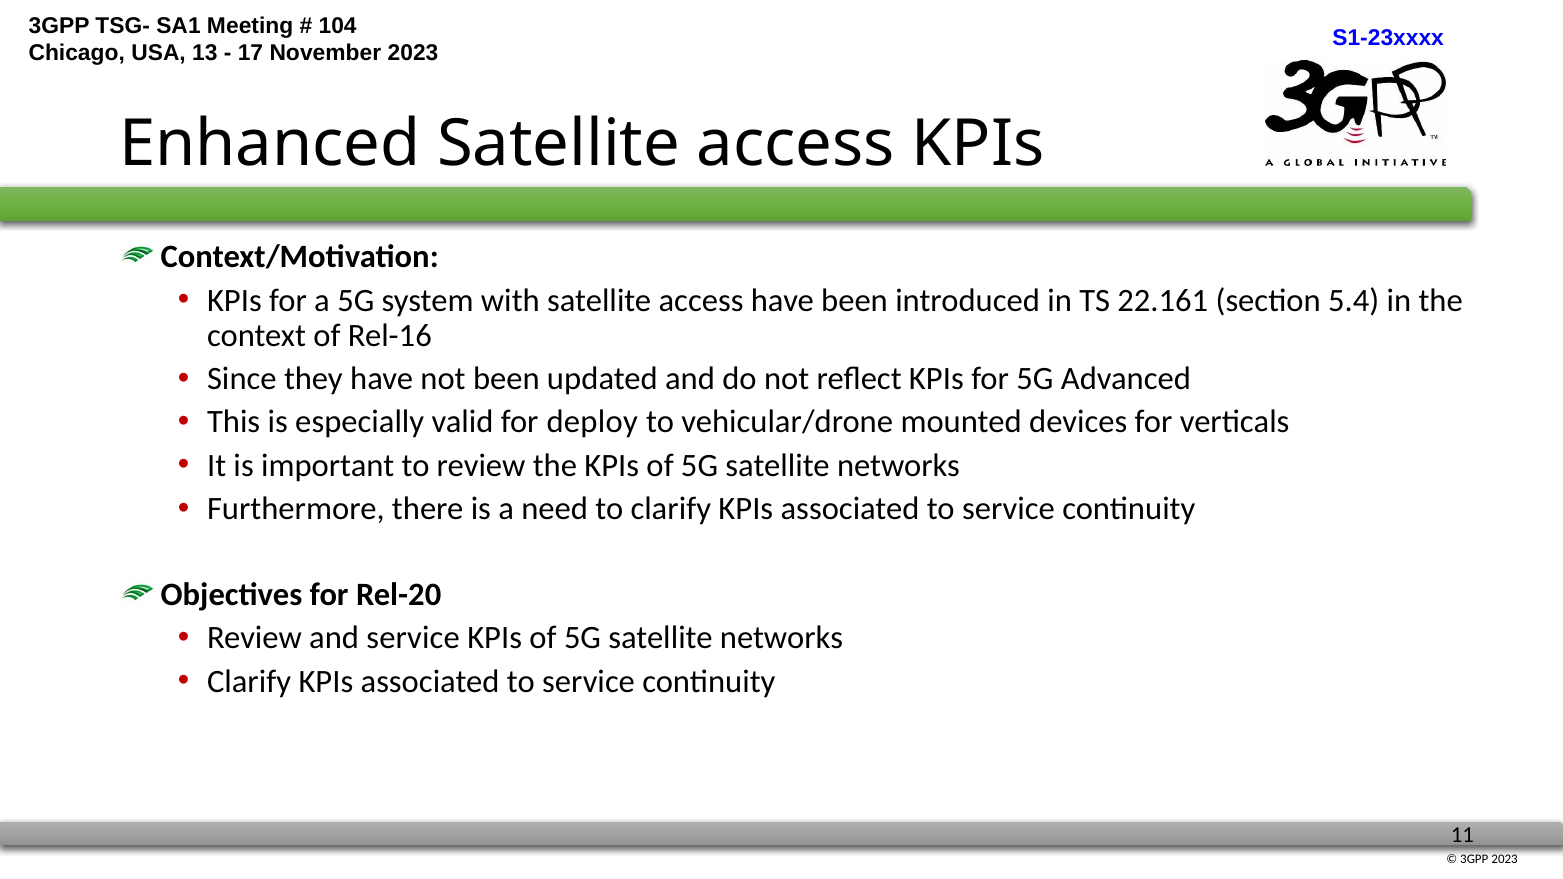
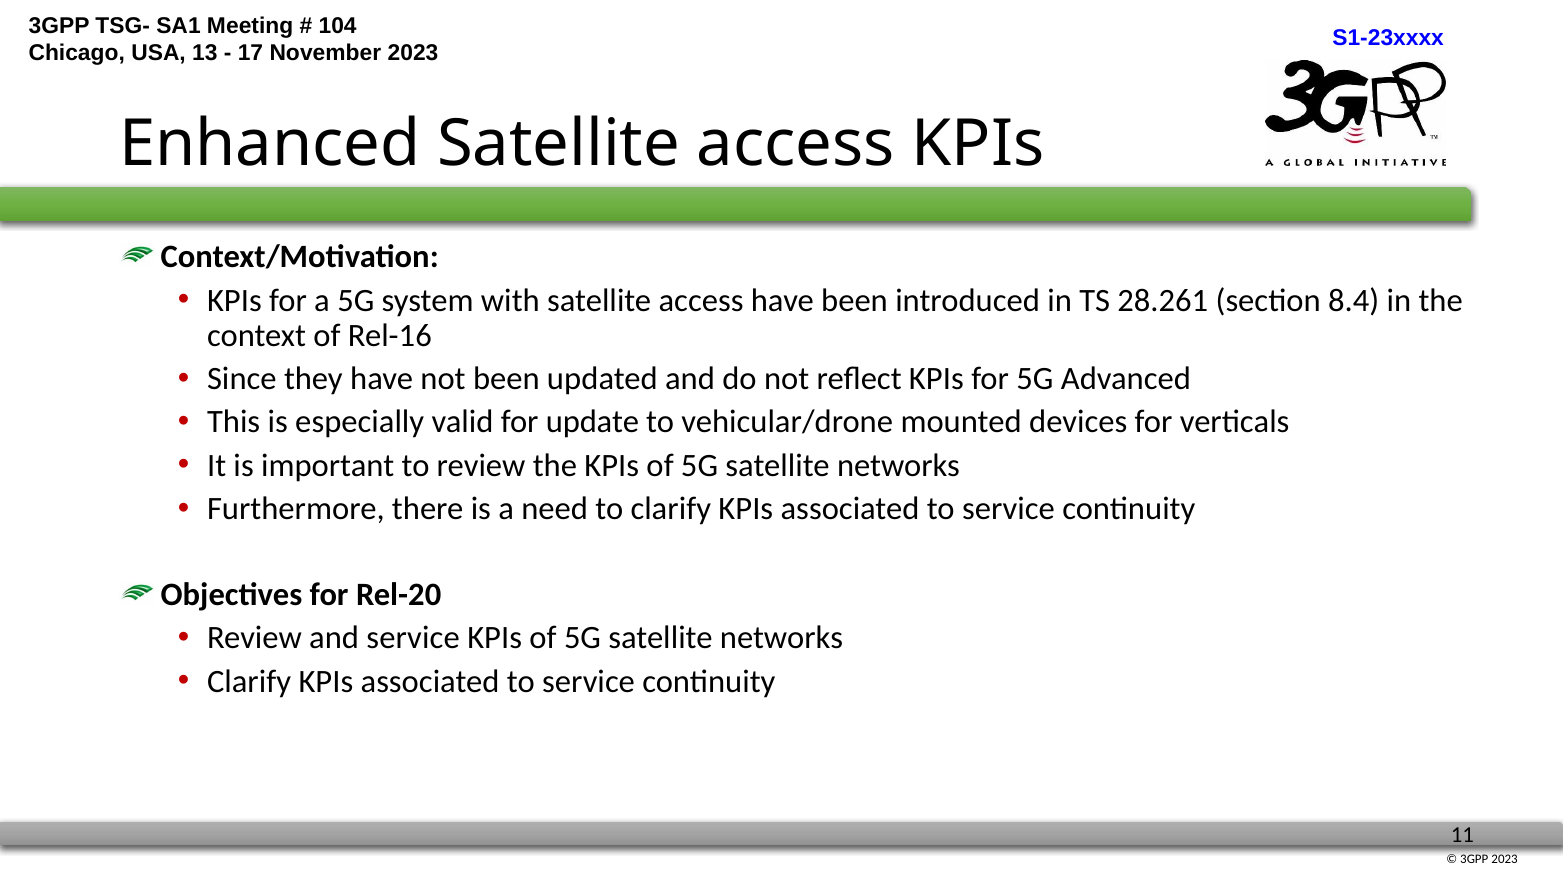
22.161: 22.161 -> 28.261
5.4: 5.4 -> 8.4
deploy: deploy -> update
